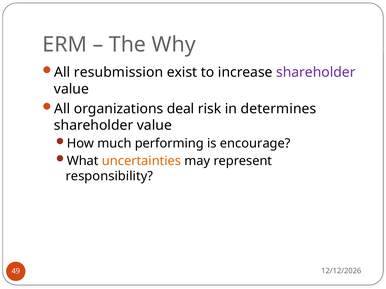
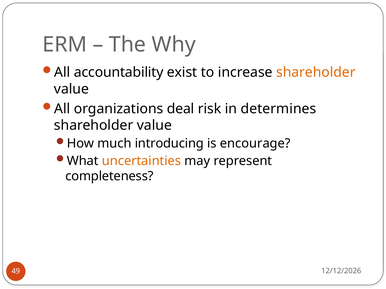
resubmission: resubmission -> accountability
shareholder at (316, 72) colour: purple -> orange
performing: performing -> introducing
responsibility: responsibility -> completeness
